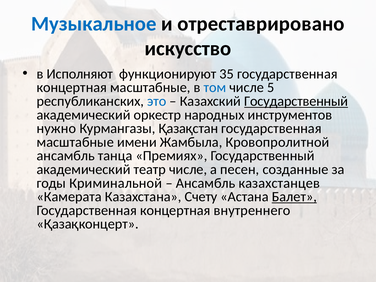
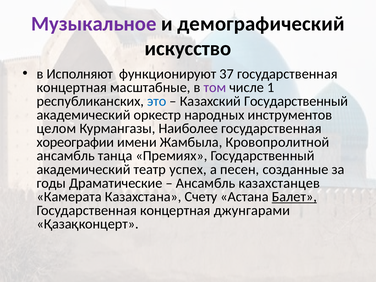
Музыкальное colour: blue -> purple
отреставрировано: отреставрировано -> демографический
35: 35 -> 37
том colour: blue -> purple
5: 5 -> 1
Государственный at (296, 101) underline: present -> none
нужно: нужно -> целом
Қазақстан: Қазақстан -> Наиболее
масштабные at (75, 142): масштабные -> хореографии
театр числе: числе -> успех
Криминальной: Криминальной -> Драматические
внутреннего: внутреннего -> джунгарами
